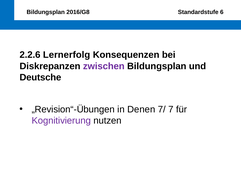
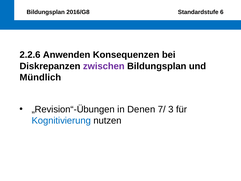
Lernerfolg: Lernerfolg -> Anwenden
Deutsche: Deutsche -> Mündlich
7: 7 -> 3
Kognitivierung colour: purple -> blue
